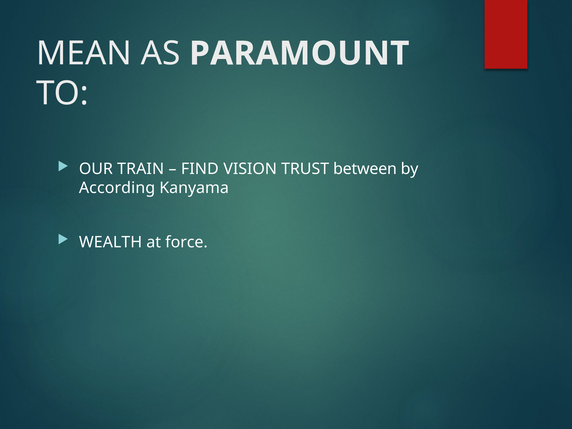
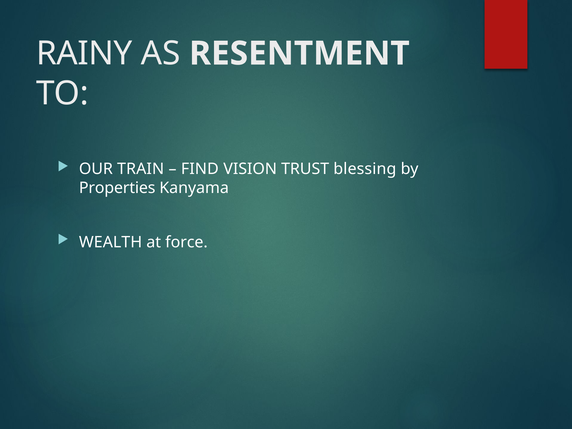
MEAN: MEAN -> RAINY
PARAMOUNT: PARAMOUNT -> RESENTMENT
between: between -> blessing
According: According -> Properties
